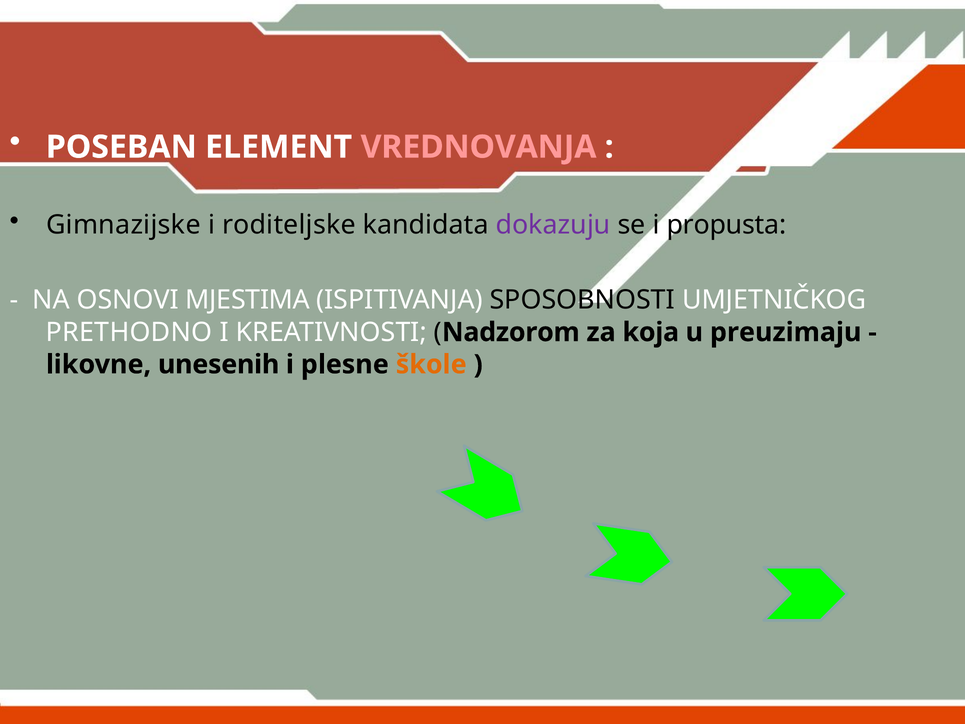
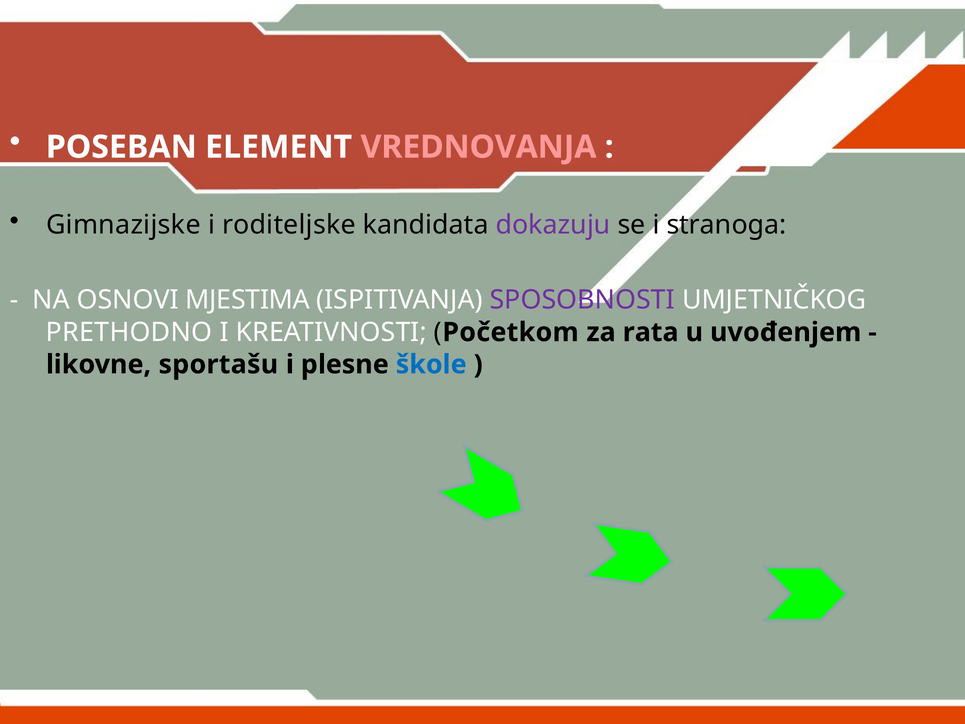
propusta: propusta -> stranoga
SPOSOBNOSTI colour: black -> purple
Nadzorom: Nadzorom -> Početkom
koja: koja -> rata
preuzimaju: preuzimaju -> uvođenjem
unesenih: unesenih -> sportašu
škole colour: orange -> blue
